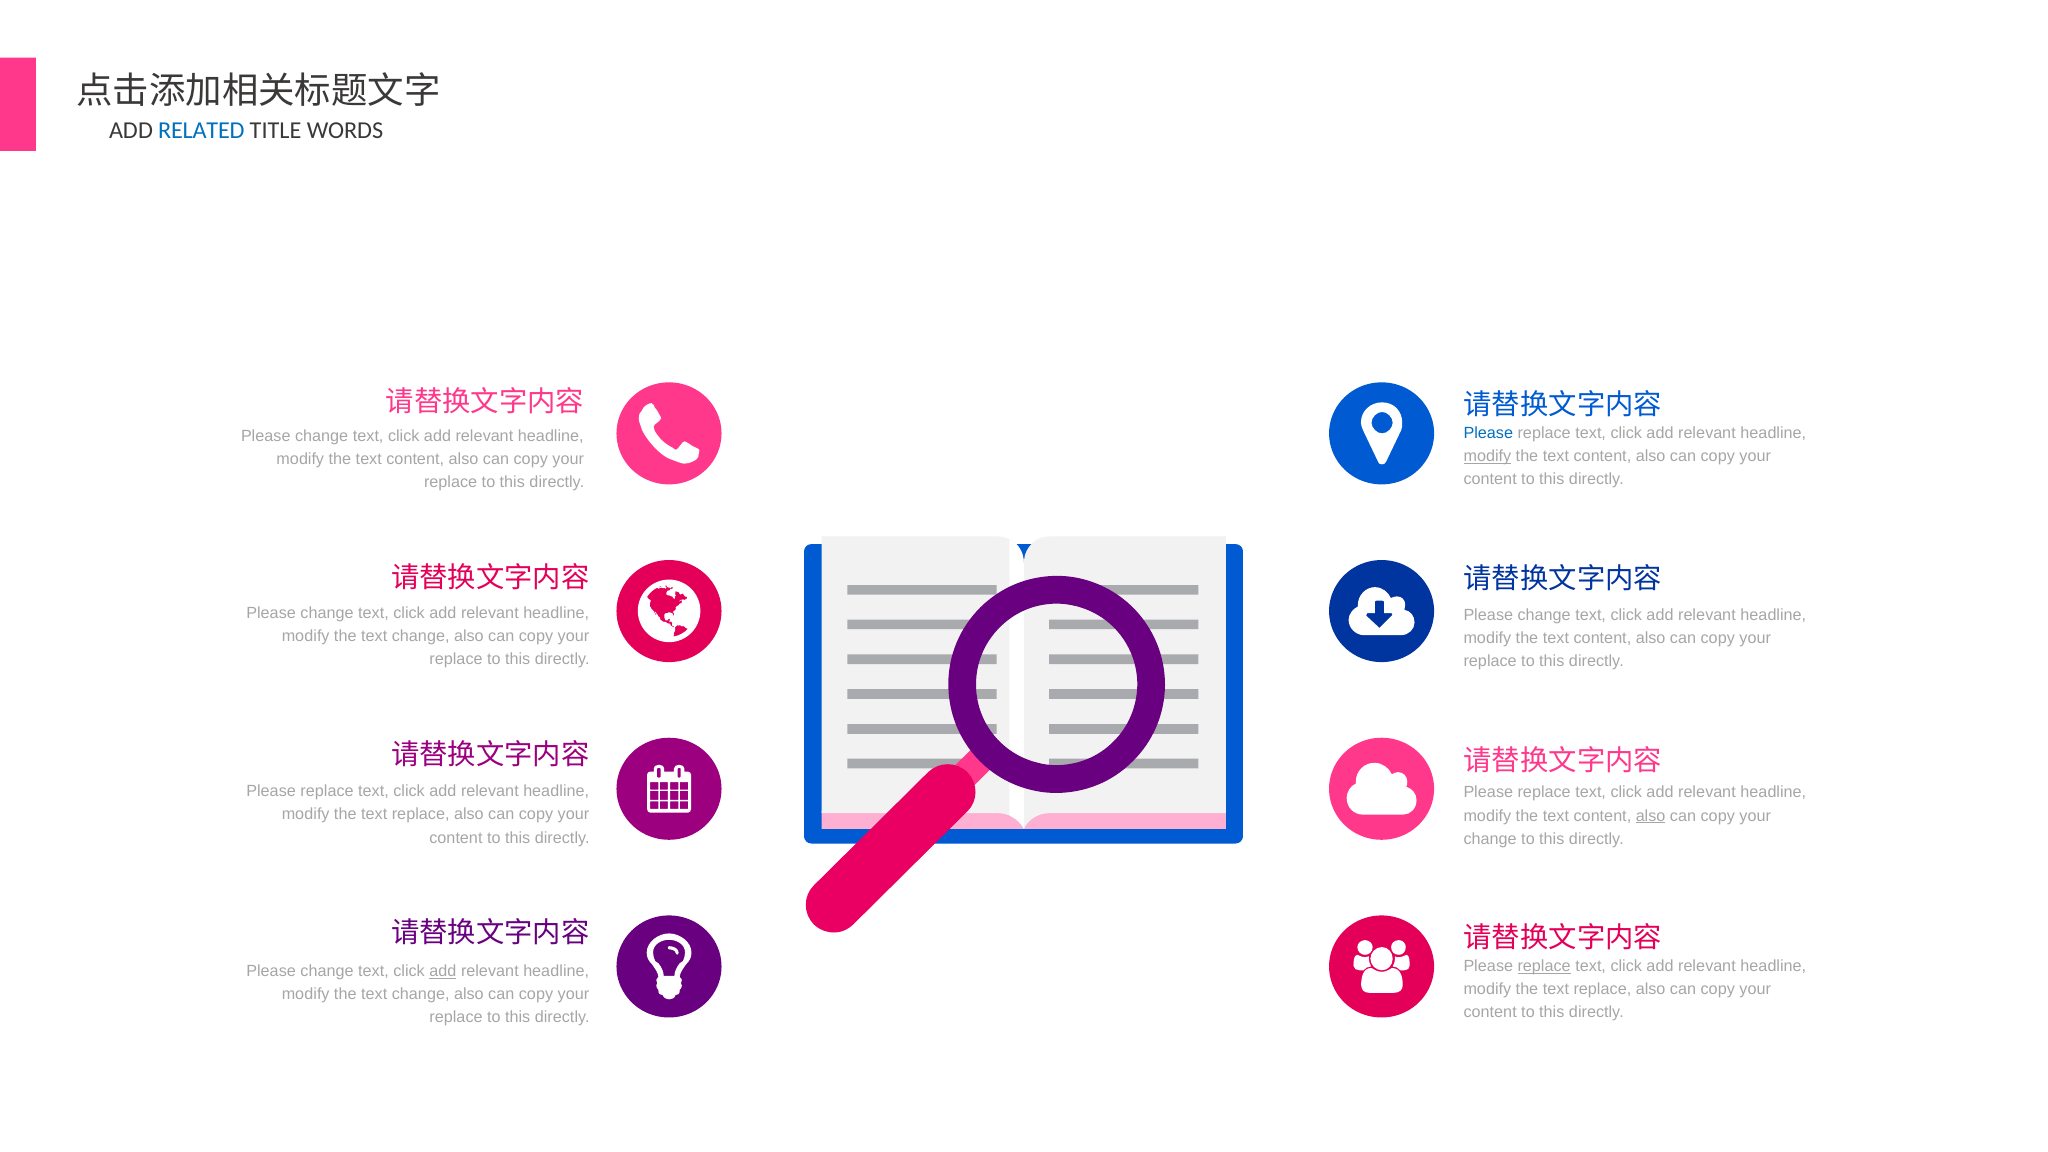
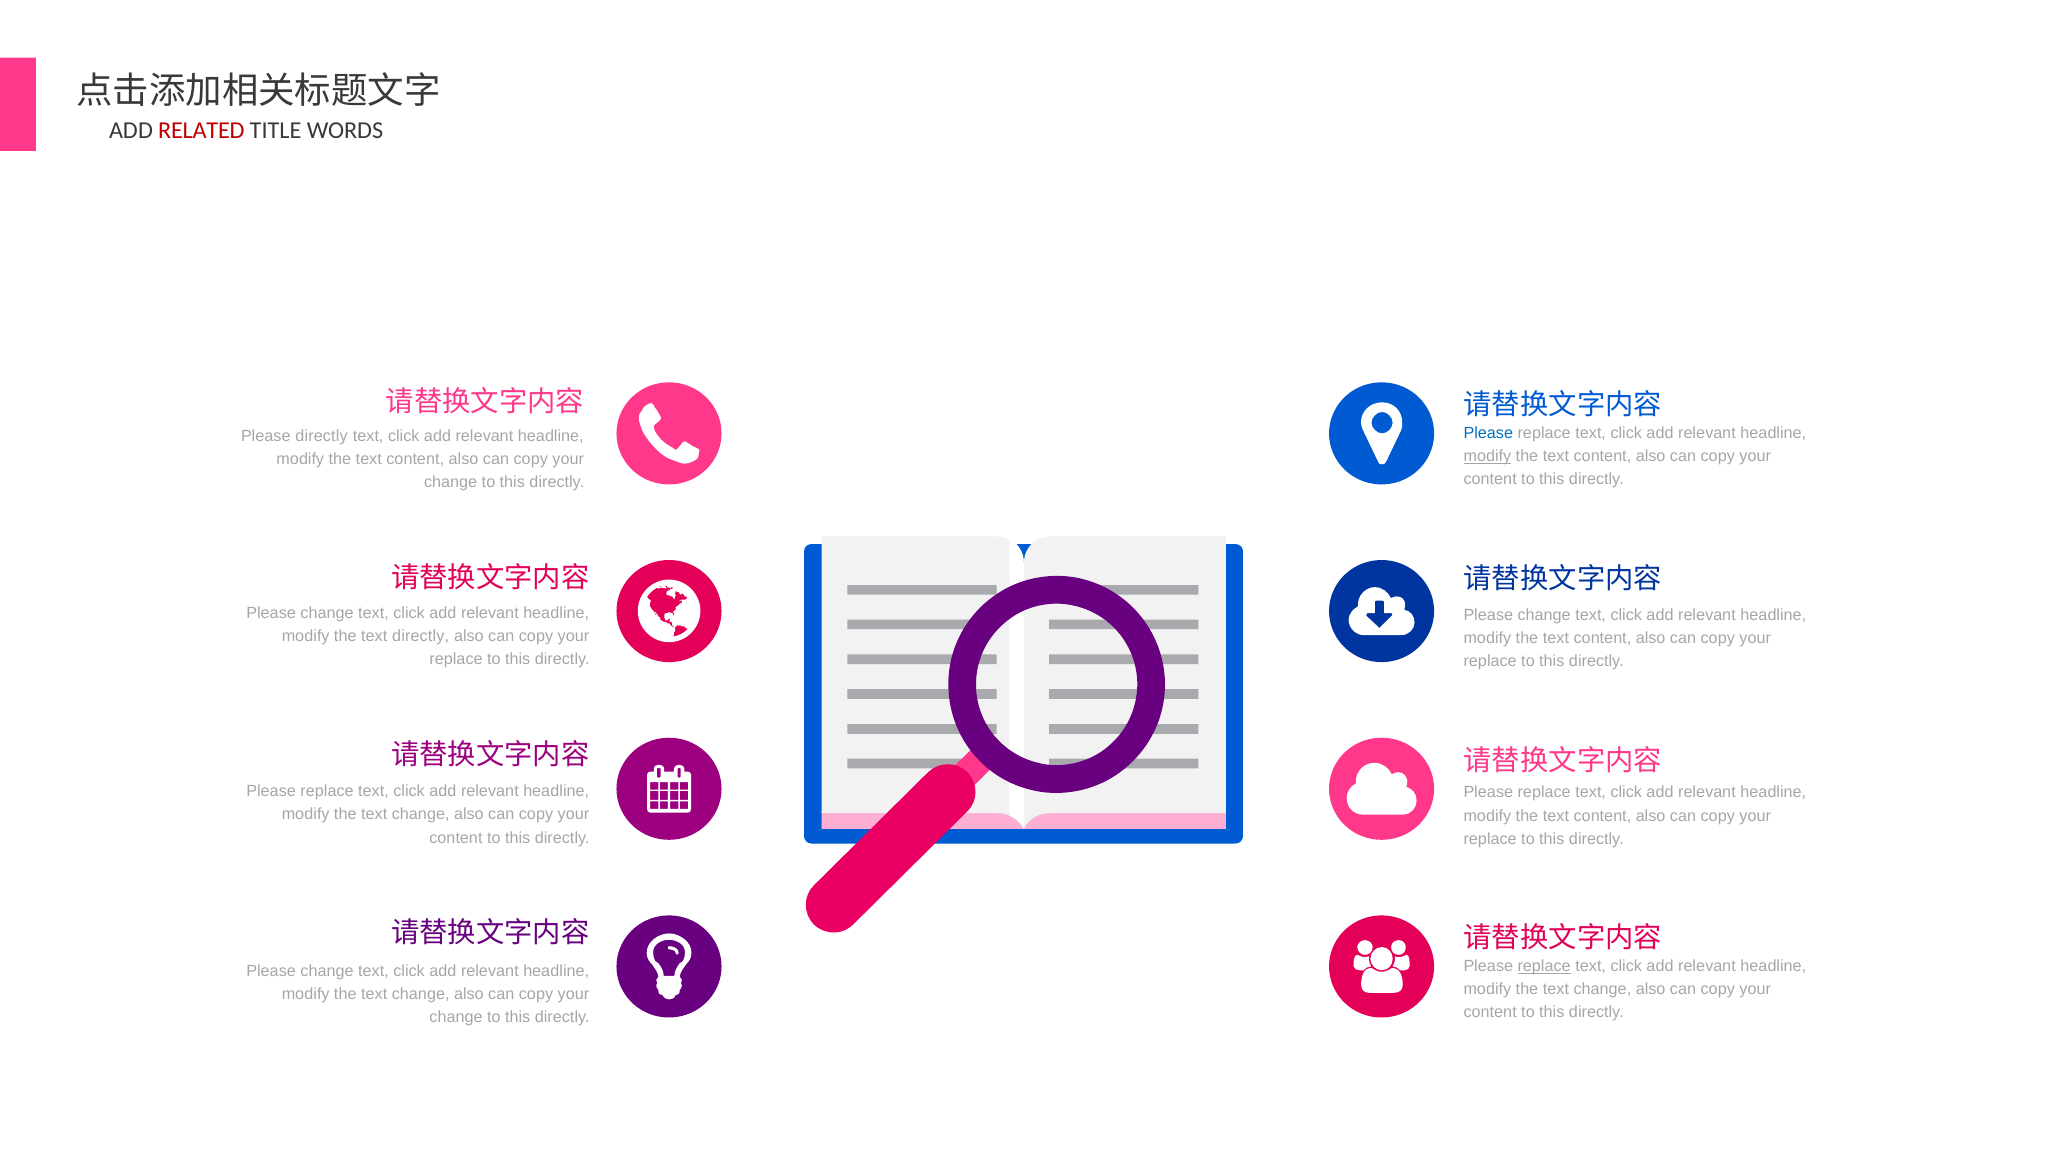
RELATED colour: blue -> red
change at (322, 436): change -> directly
replace at (451, 482): replace -> change
change at (421, 636): change -> directly
replace at (421, 814): replace -> change
also at (1651, 816) underline: present -> none
change at (1490, 839): change -> replace
add at (443, 971) underline: present -> none
replace at (1602, 989): replace -> change
replace at (456, 1017): replace -> change
